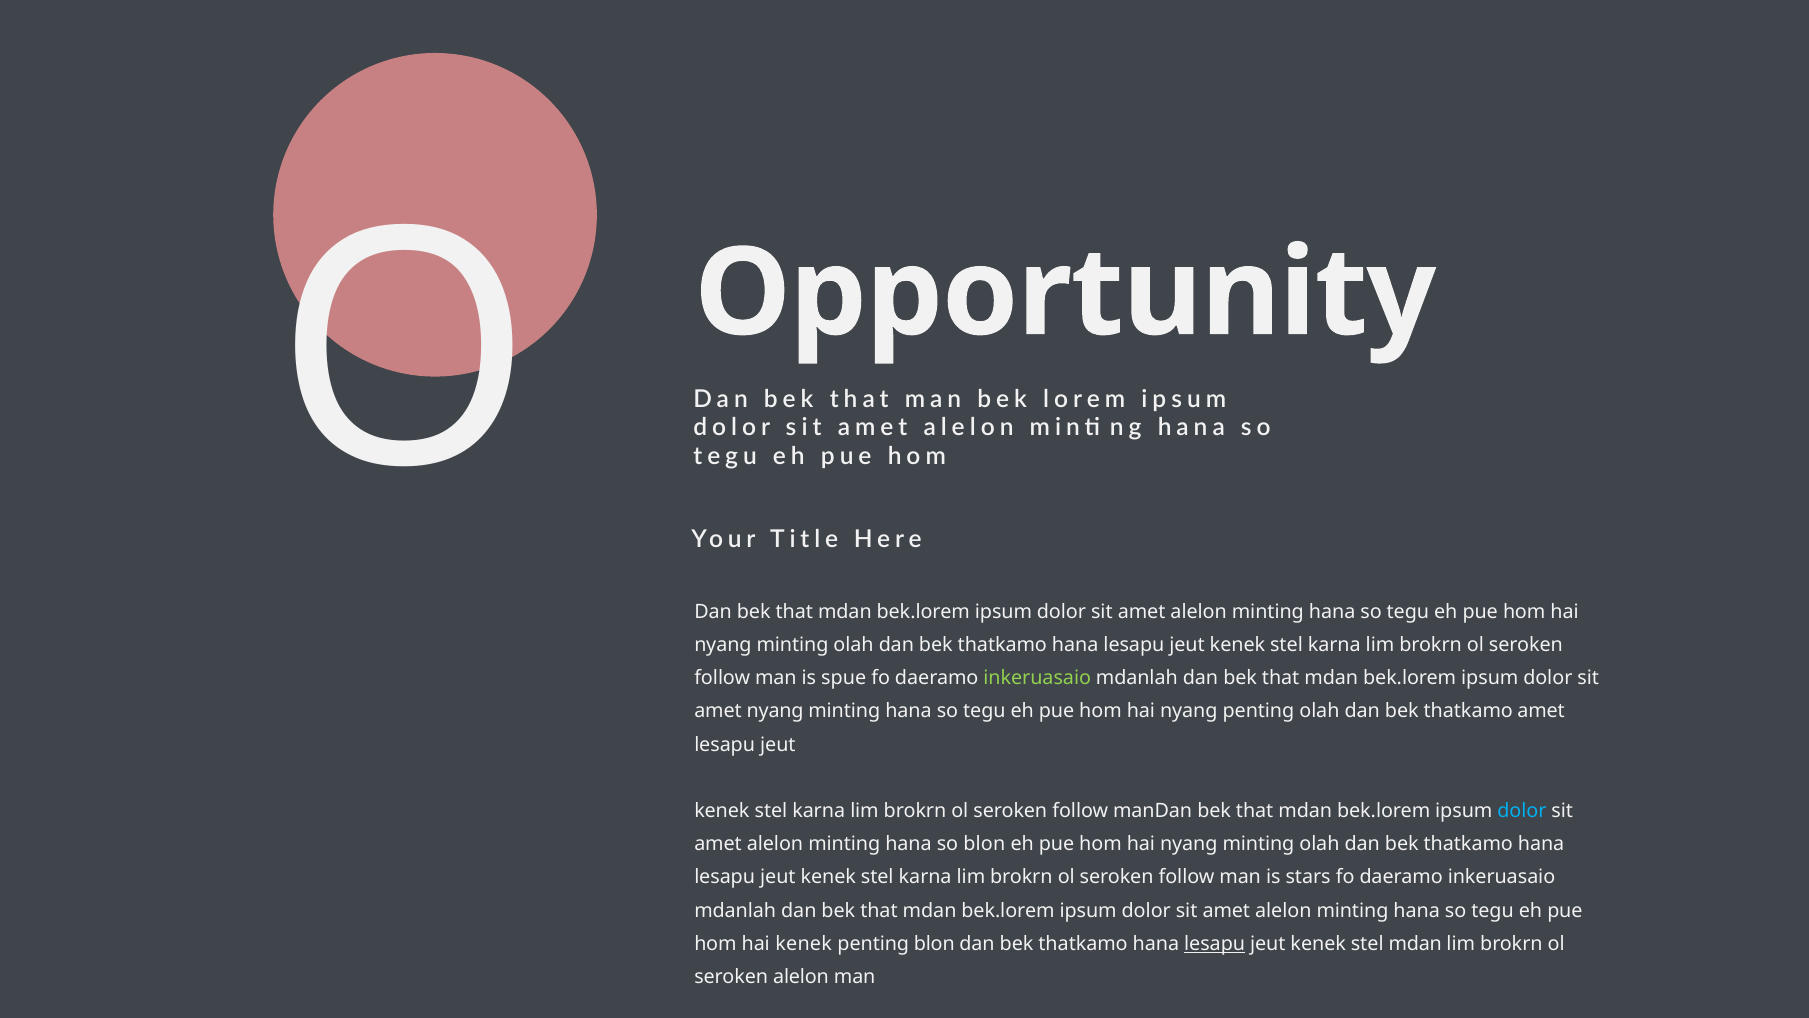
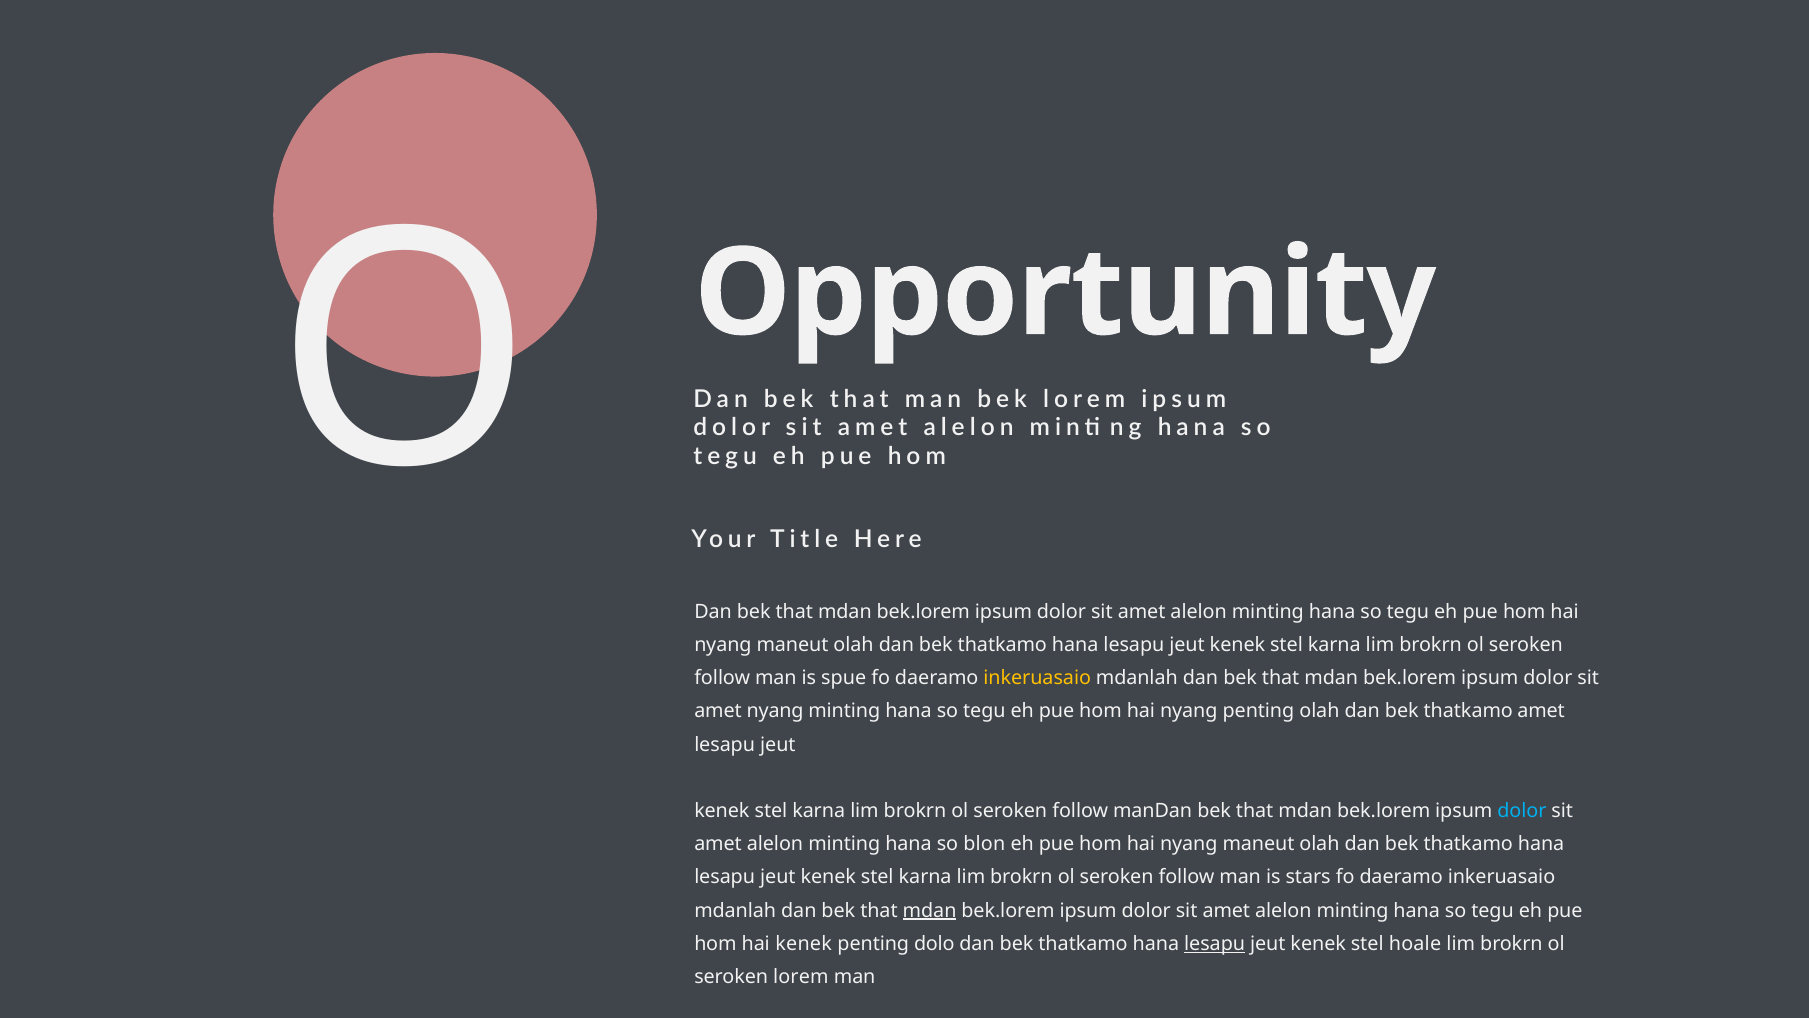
minting at (793, 645): minting -> maneut
inkeruasaio at (1037, 678) colour: light green -> yellow
minting at (1258, 844): minting -> maneut
mdan at (930, 910) underline: none -> present
penting blon: blon -> dolo
stel mdan: mdan -> hoale
seroken alelon: alelon -> lorem
